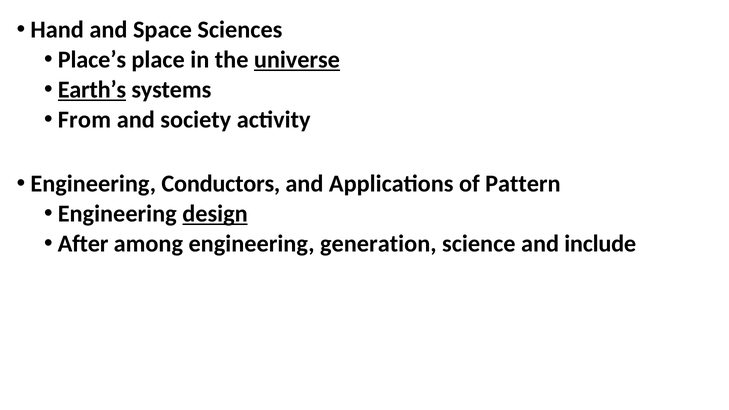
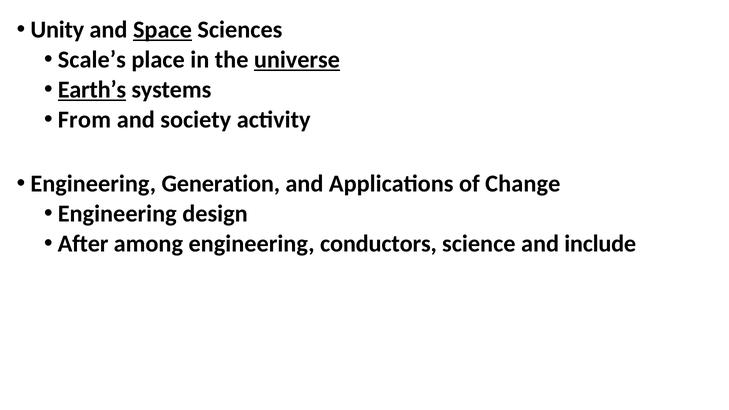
Hand: Hand -> Unity
Space underline: none -> present
Place’s: Place’s -> Scale’s
Conductors: Conductors -> Generation
Pattern: Pattern -> Change
design underline: present -> none
generation: generation -> conductors
